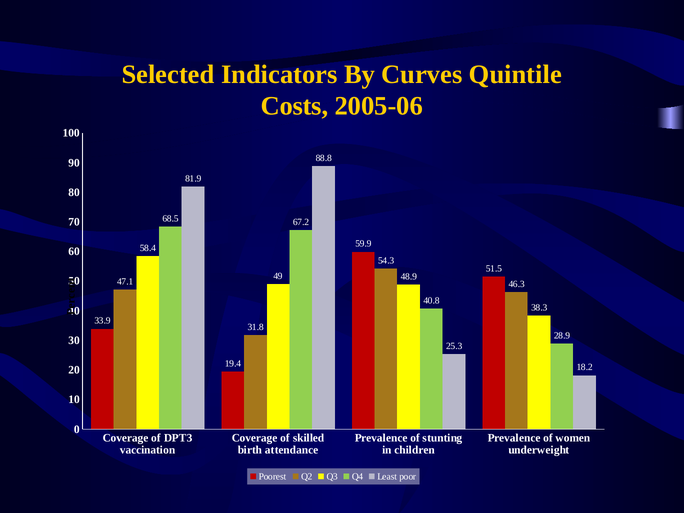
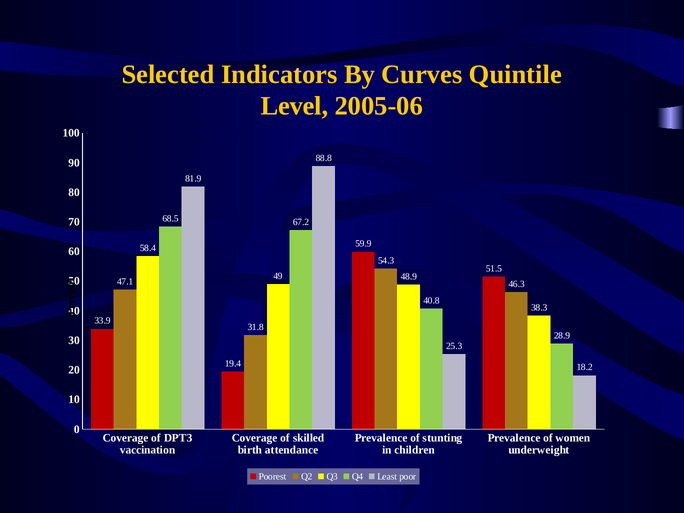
Costs: Costs -> Level
